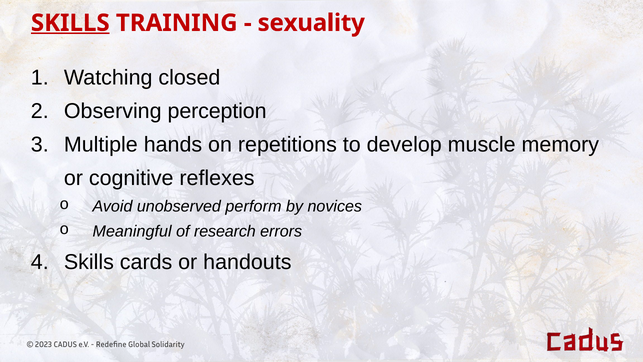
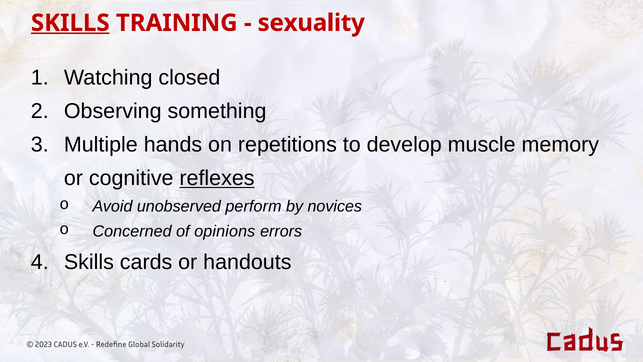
perception: perception -> something
reflexes underline: none -> present
Meaningful: Meaningful -> Concerned
research: research -> opinions
